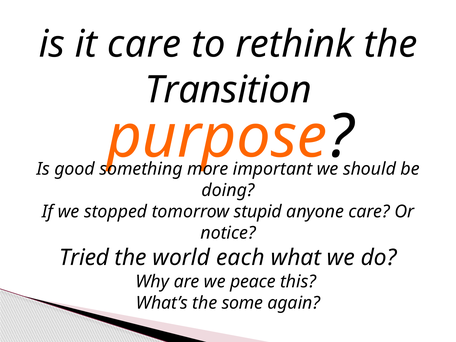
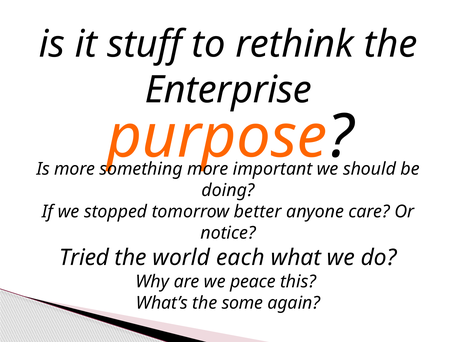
it care: care -> stuff
Transition: Transition -> Enterprise
Is good: good -> more
stupid: stupid -> better
